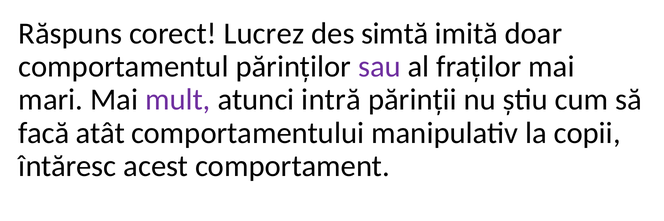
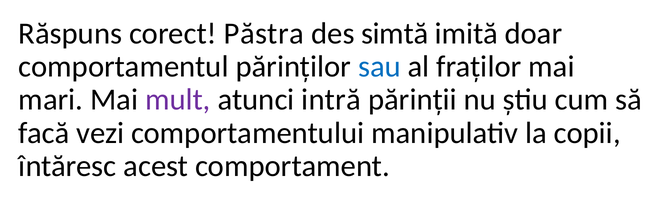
Lucrez: Lucrez -> Păstra
sau colour: purple -> blue
atât: atât -> vezi
